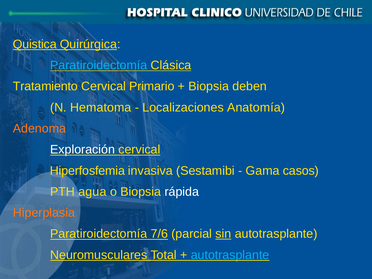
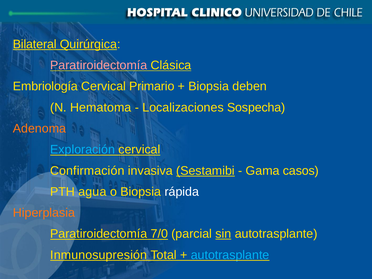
Quistica: Quistica -> Bilateral
Paratiroidectomía at (99, 65) colour: light blue -> pink
Tratamiento: Tratamiento -> Embriología
Anatomía: Anatomía -> Sospecha
Exploración colour: white -> light blue
Hiperfosfemia: Hiperfosfemia -> Confirmación
Sestamibi underline: none -> present
7/6: 7/6 -> 7/0
Neuromusculares: Neuromusculares -> Inmunosupresión
